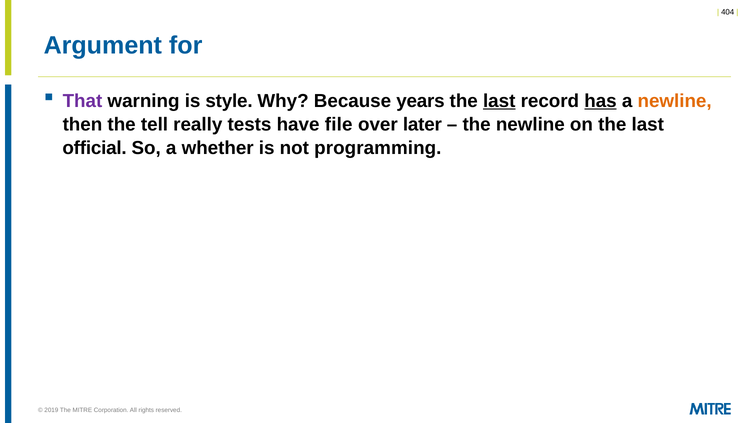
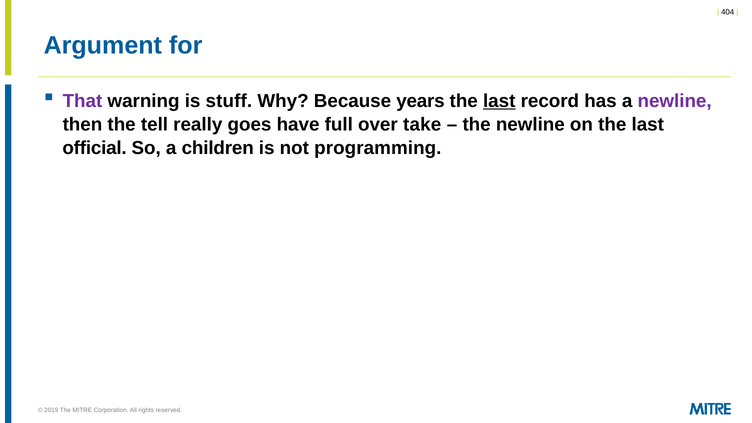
style: style -> stuff
has underline: present -> none
newline at (675, 101) colour: orange -> purple
tests: tests -> goes
file: file -> full
later: later -> take
whether: whether -> children
